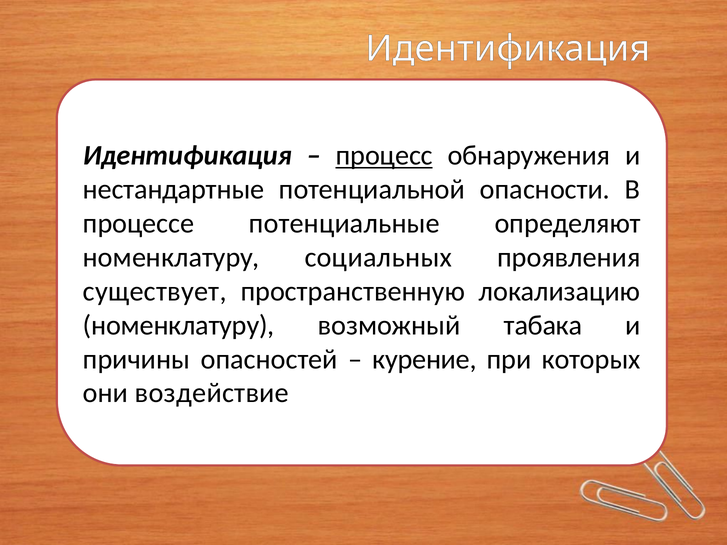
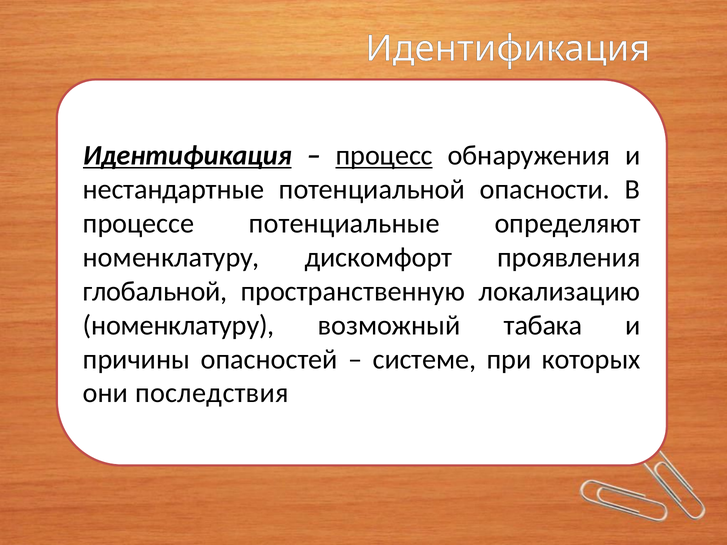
Идентификация at (187, 156) underline: none -> present
социальных: социальных -> дискомфорт
существует: существует -> глобальной
курение: курение -> системе
воздействие: воздействие -> последствия
